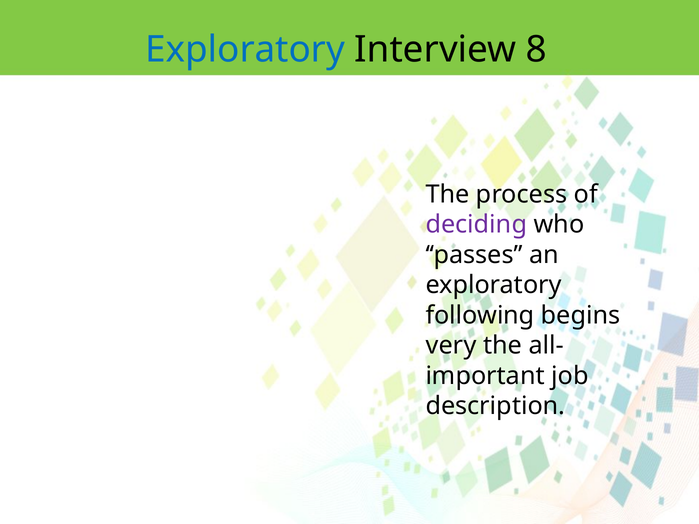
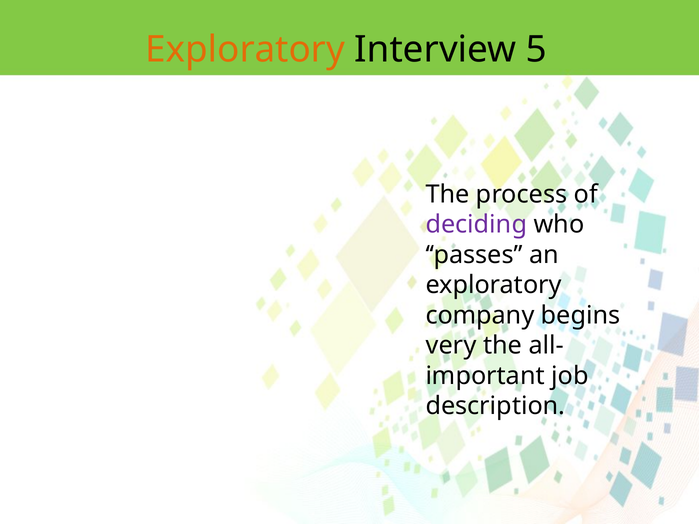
Exploratory at (245, 50) colour: blue -> orange
8: 8 -> 5
following: following -> company
